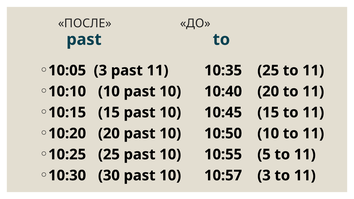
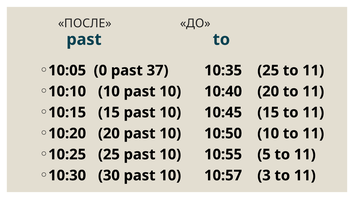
10:05 3: 3 -> 0
past 11: 11 -> 37
